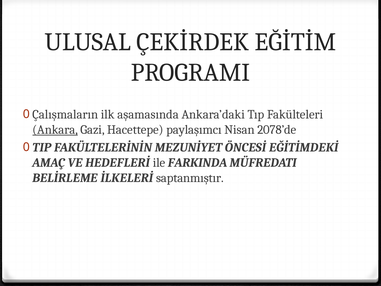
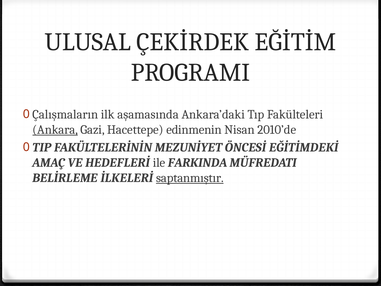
paylaşımcı: paylaşımcı -> edinmenin
2078’de: 2078’de -> 2010’de
saptanmıştır underline: none -> present
